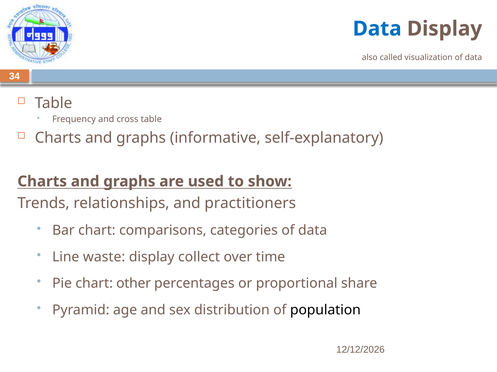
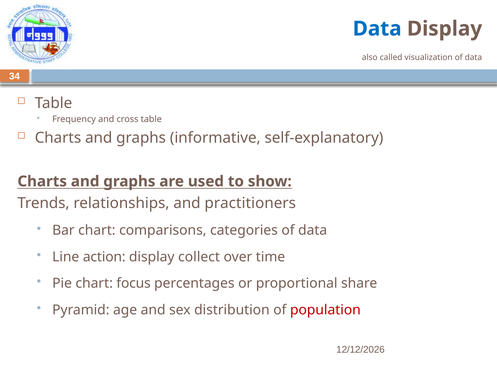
waste: waste -> action
other: other -> focus
population colour: black -> red
